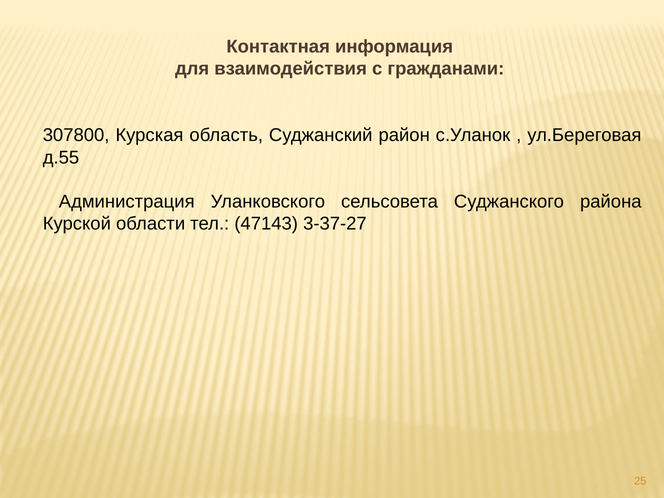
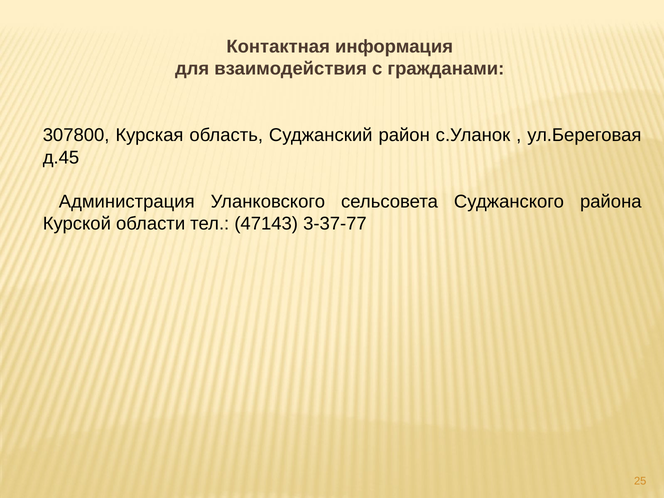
д.55: д.55 -> д.45
3-37-27: 3-37-27 -> 3-37-77
